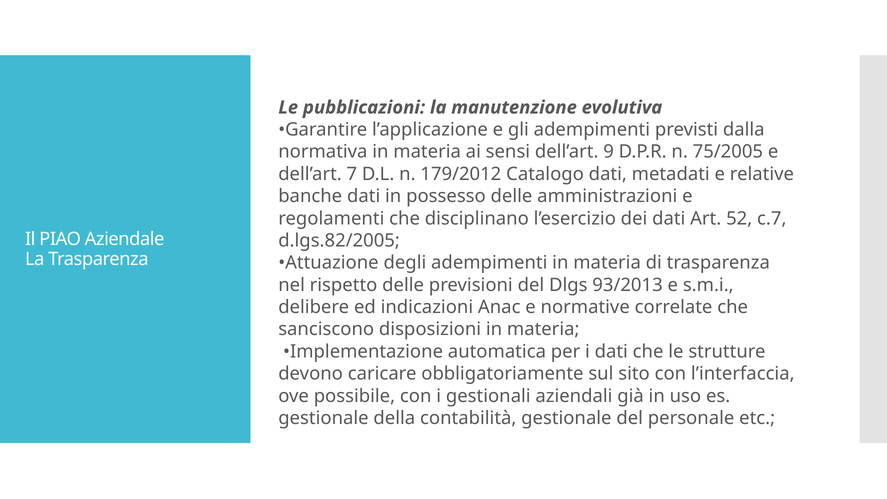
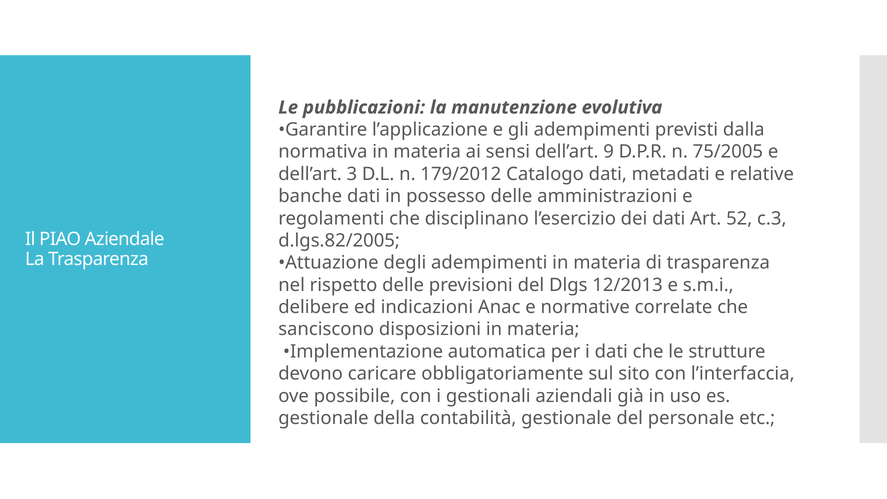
7: 7 -> 3
c.7: c.7 -> c.3
93/2013: 93/2013 -> 12/2013
